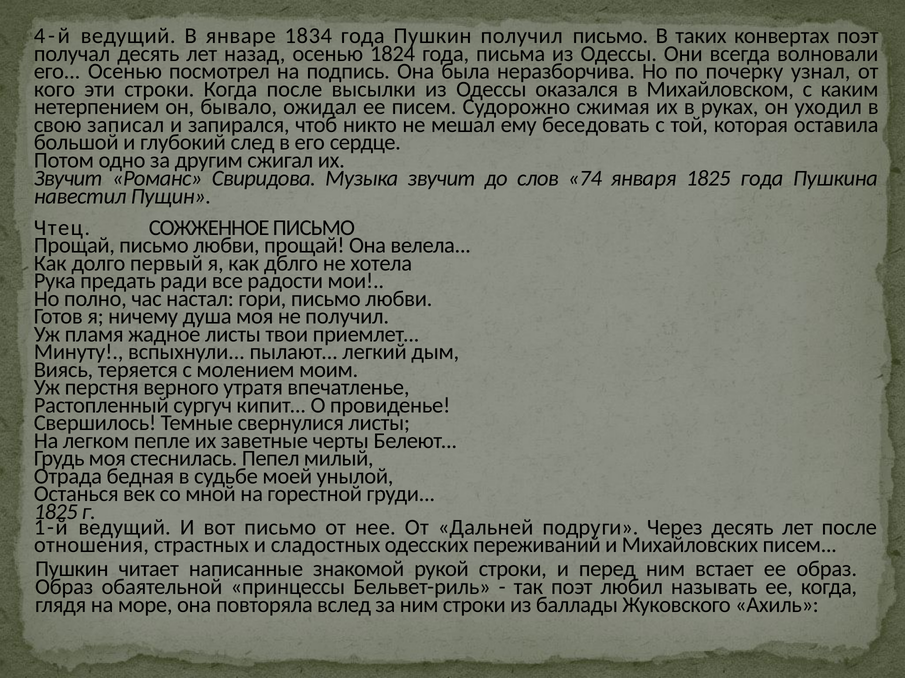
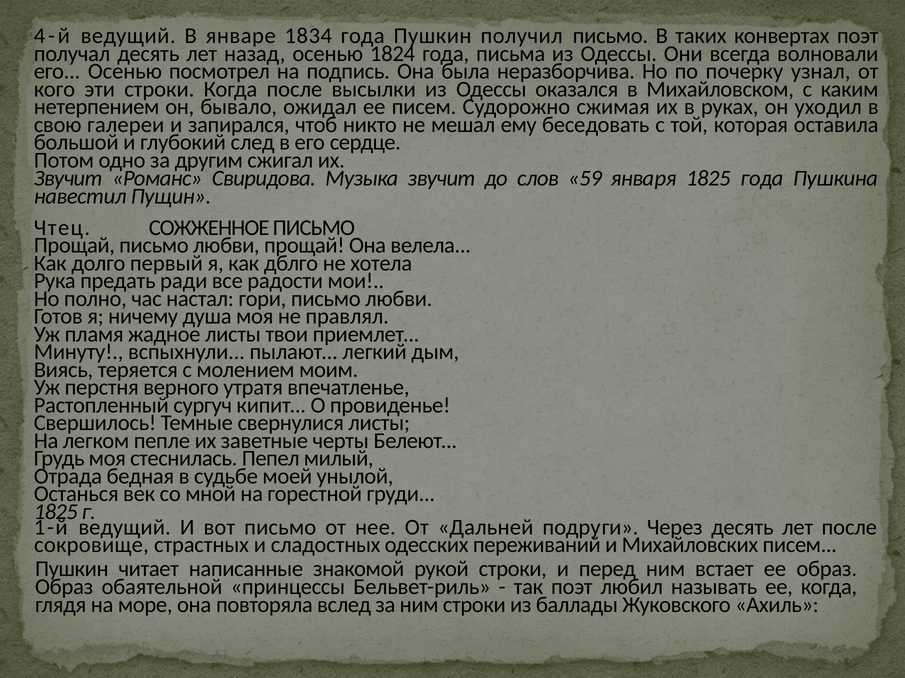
записал: записал -> галереи
74: 74 -> 59
не получил: получил -> правлял
отношения: отношения -> сокровище
